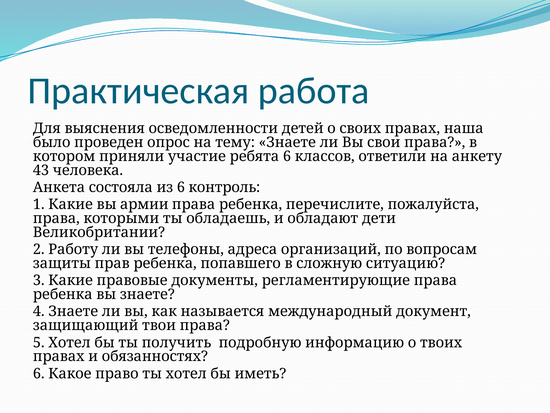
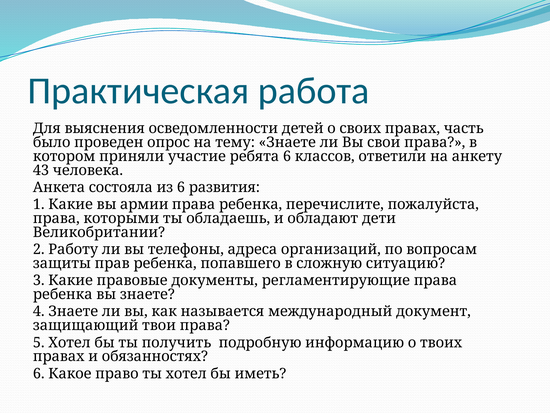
наша: наша -> часть
контроль: контроль -> развития
